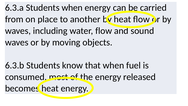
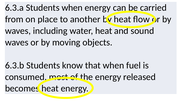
water flow: flow -> heat
